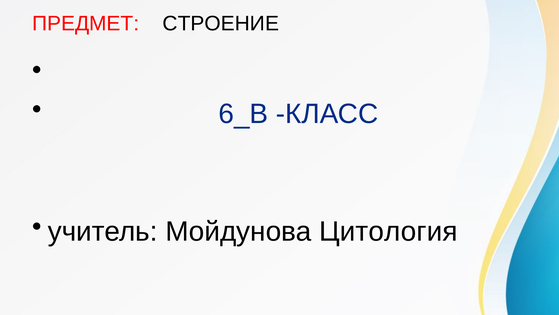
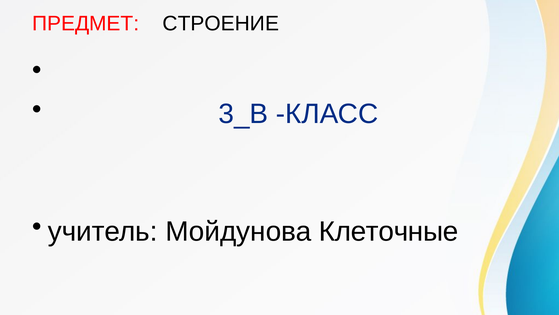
6_В: 6_В -> 3_В
Цитология: Цитология -> Клеточные
